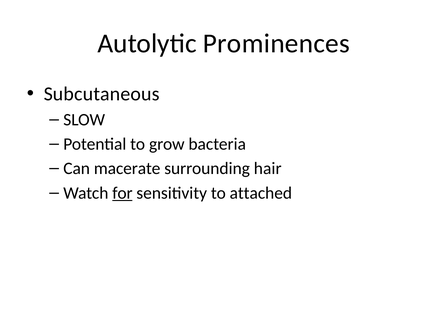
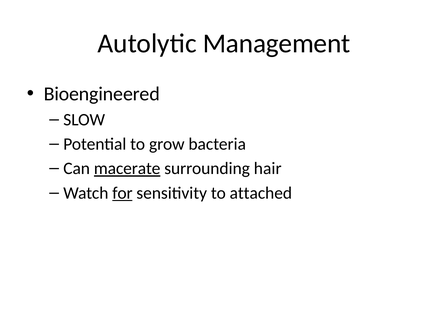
Prominences: Prominences -> Management
Subcutaneous: Subcutaneous -> Bioengineered
macerate underline: none -> present
